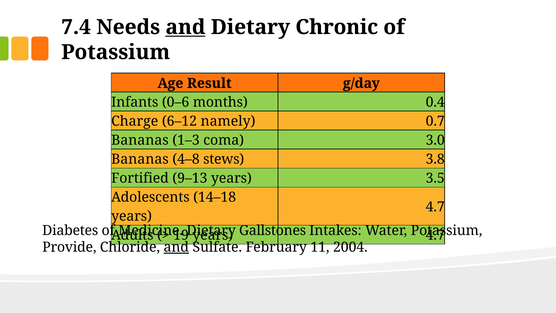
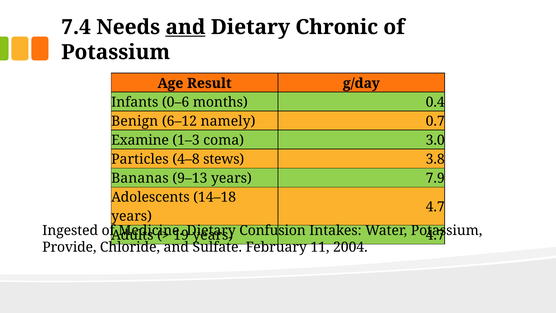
Charge: Charge -> Benign
Bananas at (140, 140): Bananas -> Examine
Bananas at (140, 159): Bananas -> Particles
Fortified: Fortified -> Bananas
3.5: 3.5 -> 7.9
Diabetes: Diabetes -> Ingested
Gallstones: Gallstones -> Confusion
and at (176, 247) underline: present -> none
